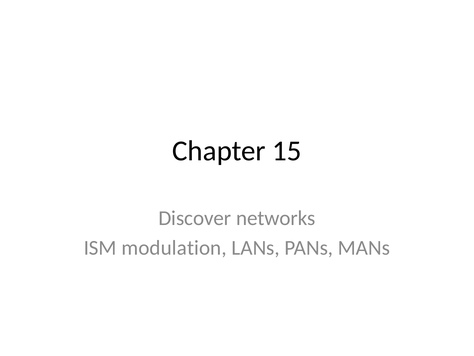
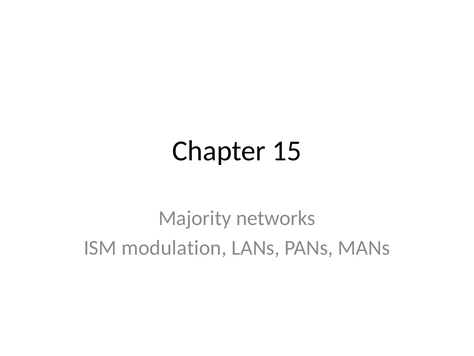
Discover: Discover -> Majority
